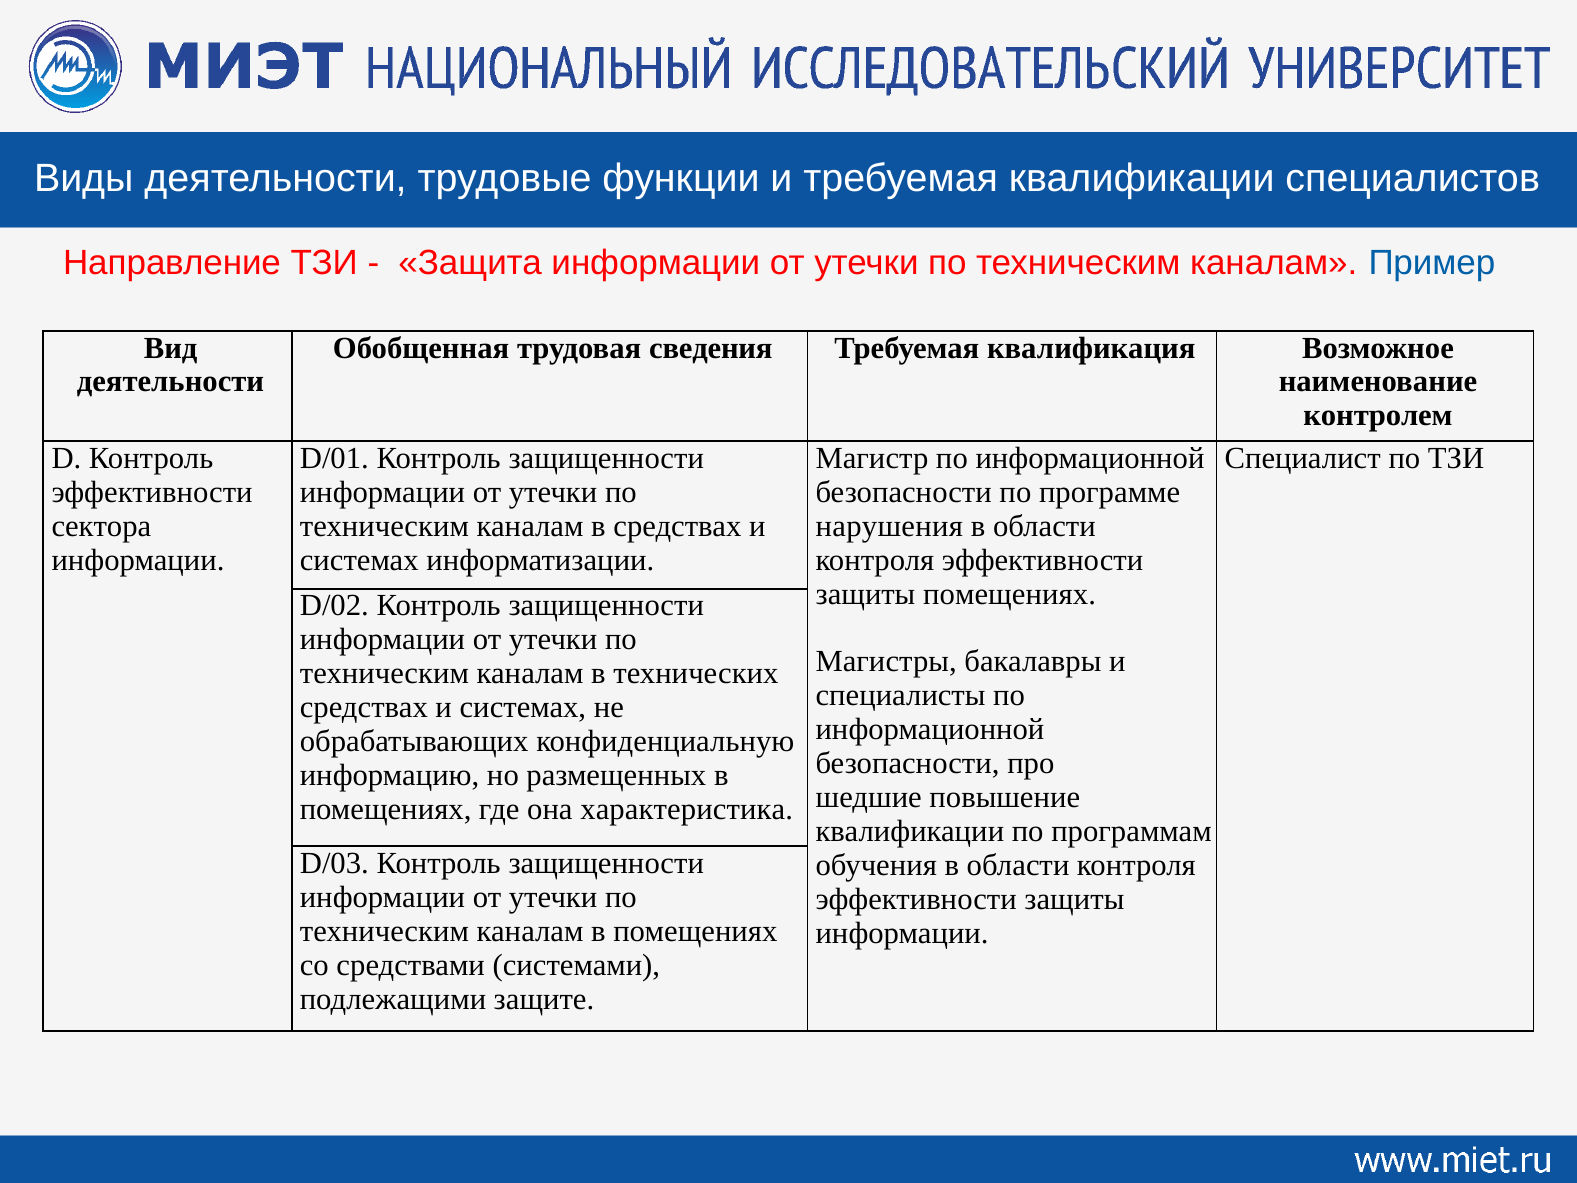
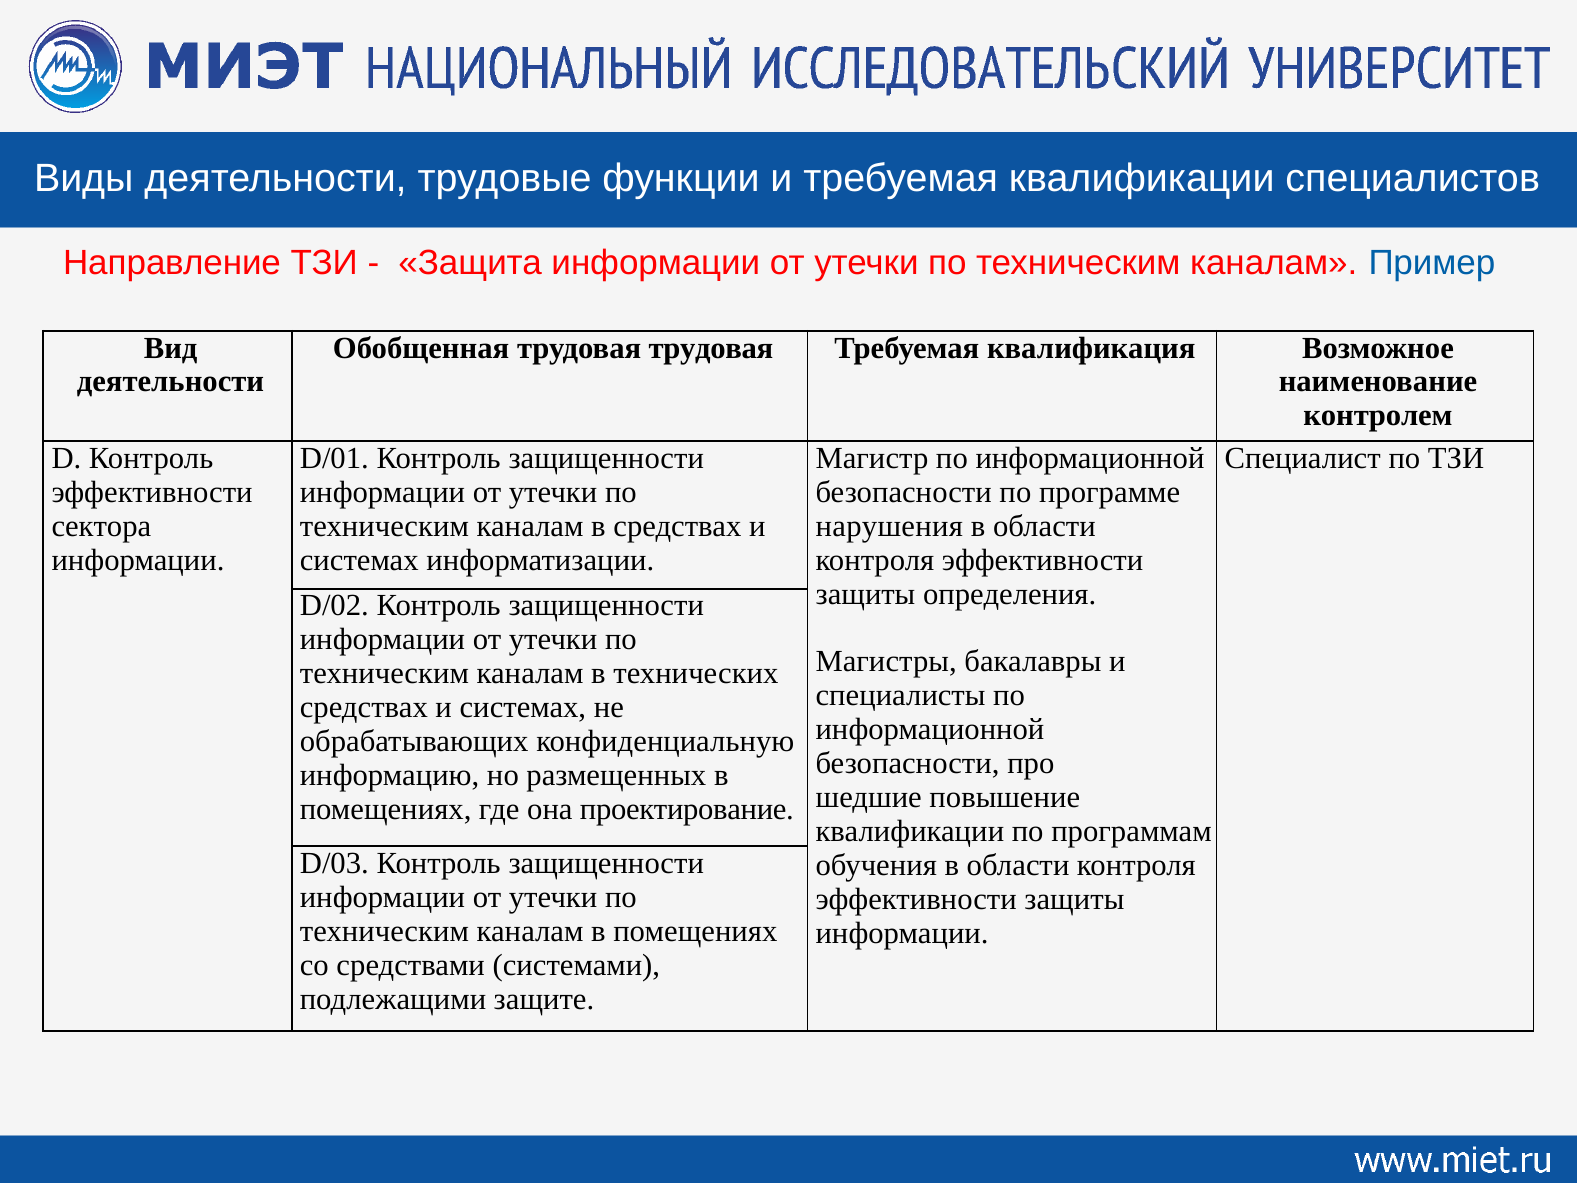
трудовая сведения: сведения -> трудовая
защиты помещениях: помещениях -> определения
характеристика: характеристика -> проектирование
